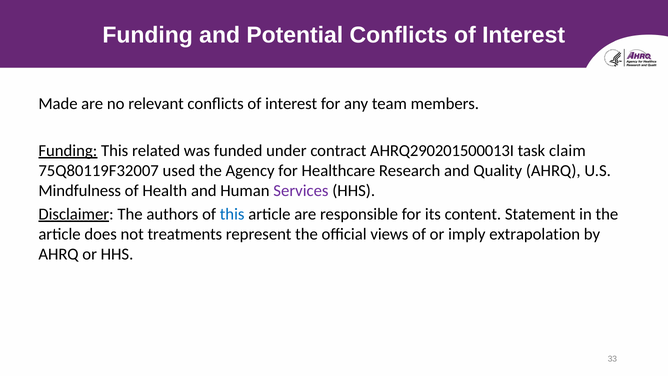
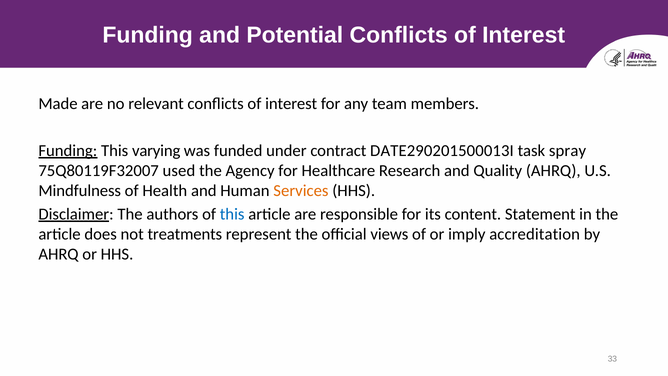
related: related -> varying
AHRQ290201500013I: AHRQ290201500013I -> DATE290201500013I
claim: claim -> spray
Services colour: purple -> orange
extrapolation: extrapolation -> accreditation
